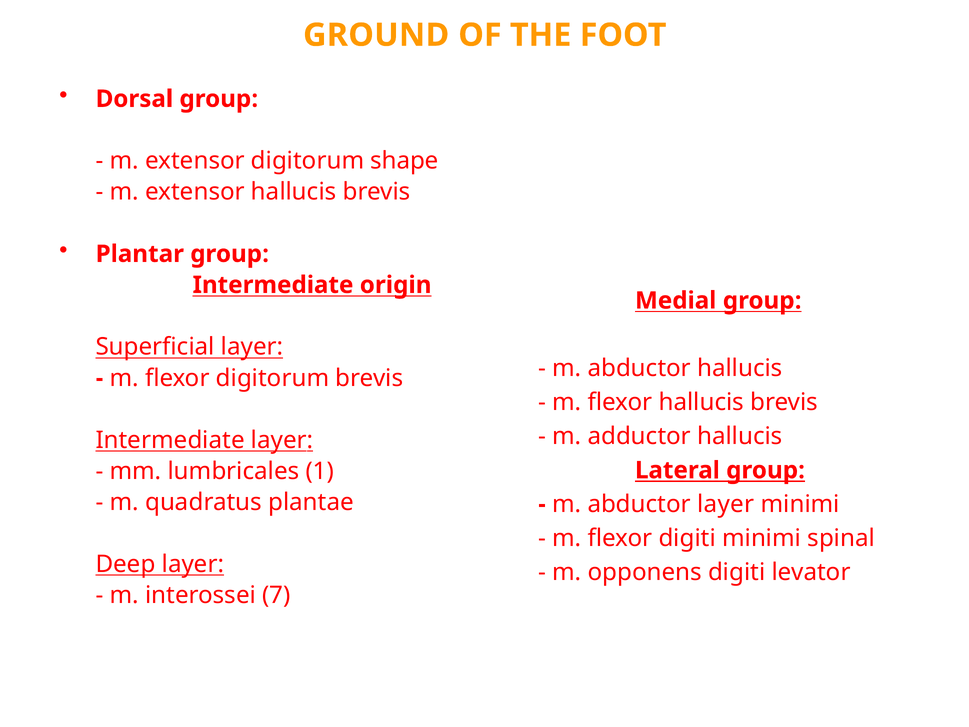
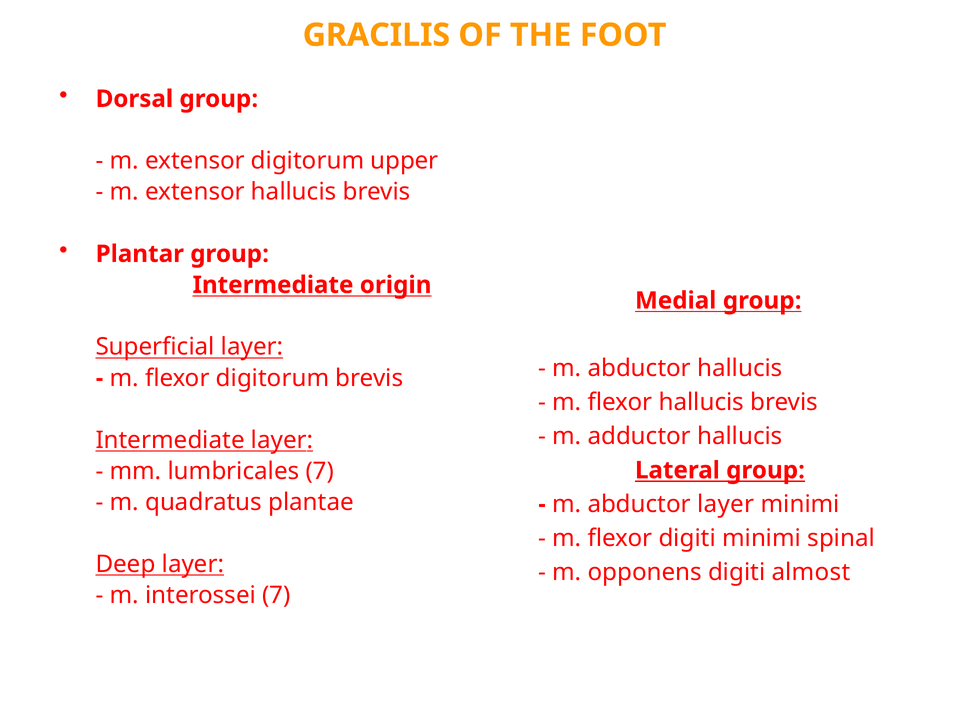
GROUND: GROUND -> GRACILIS
shape: shape -> upper
lumbricales 1: 1 -> 7
levator: levator -> almost
